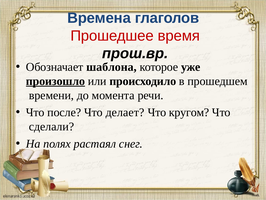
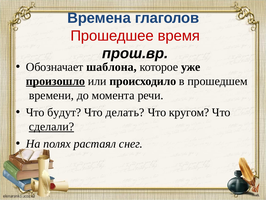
после: после -> будут
делает: делает -> делать
сделали underline: none -> present
